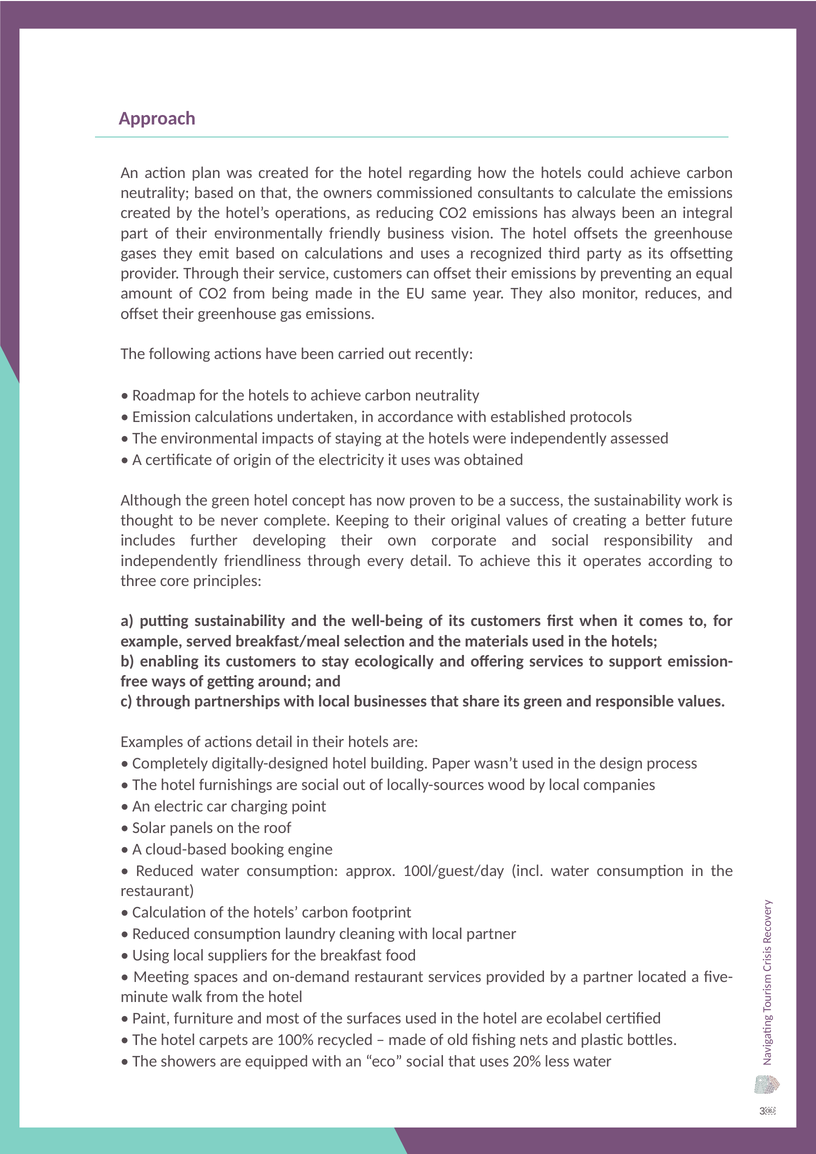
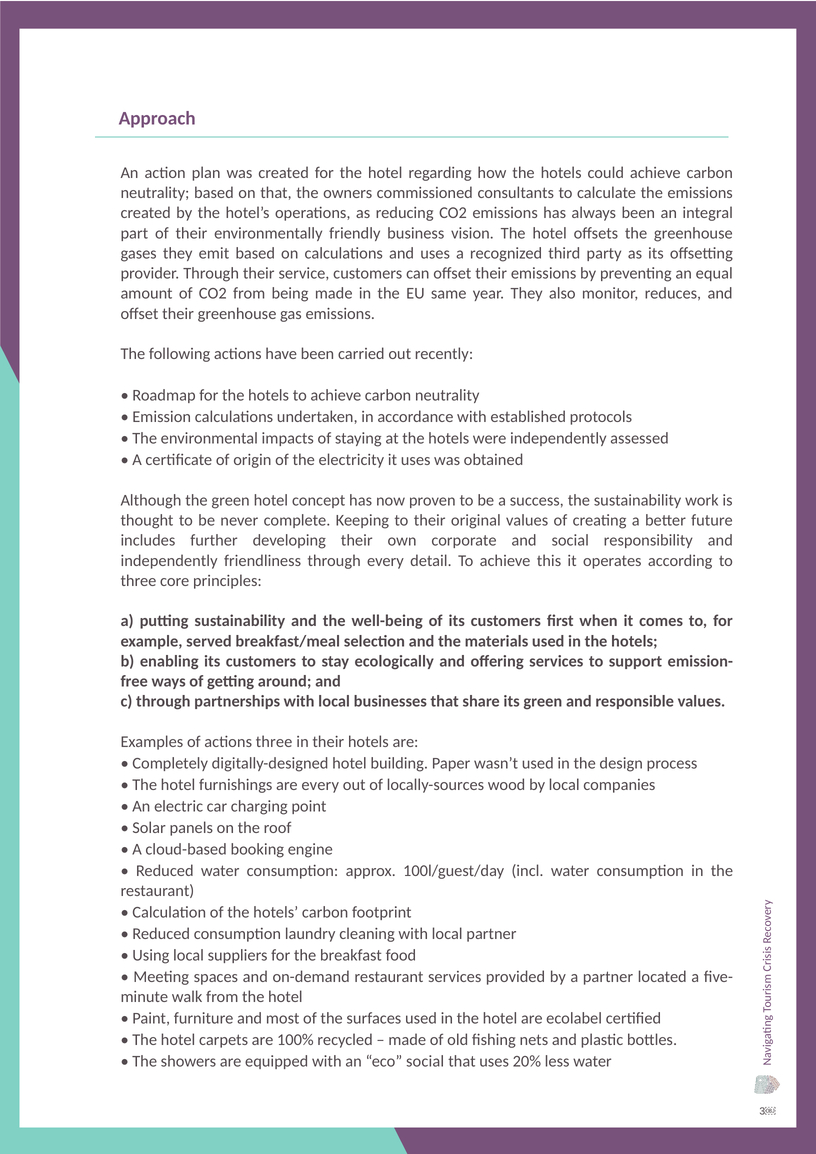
actions detail: detail -> three
are social: social -> every
